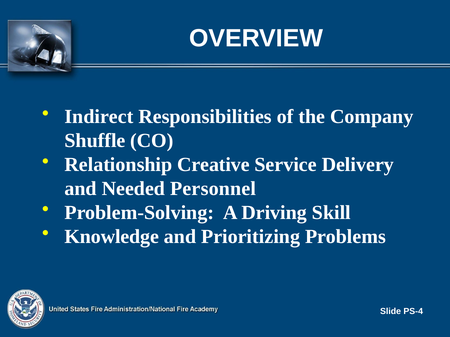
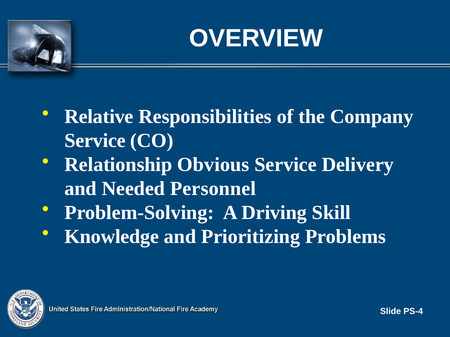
Indirect: Indirect -> Relative
Shuffle at (95, 141): Shuffle -> Service
Creative: Creative -> Obvious
